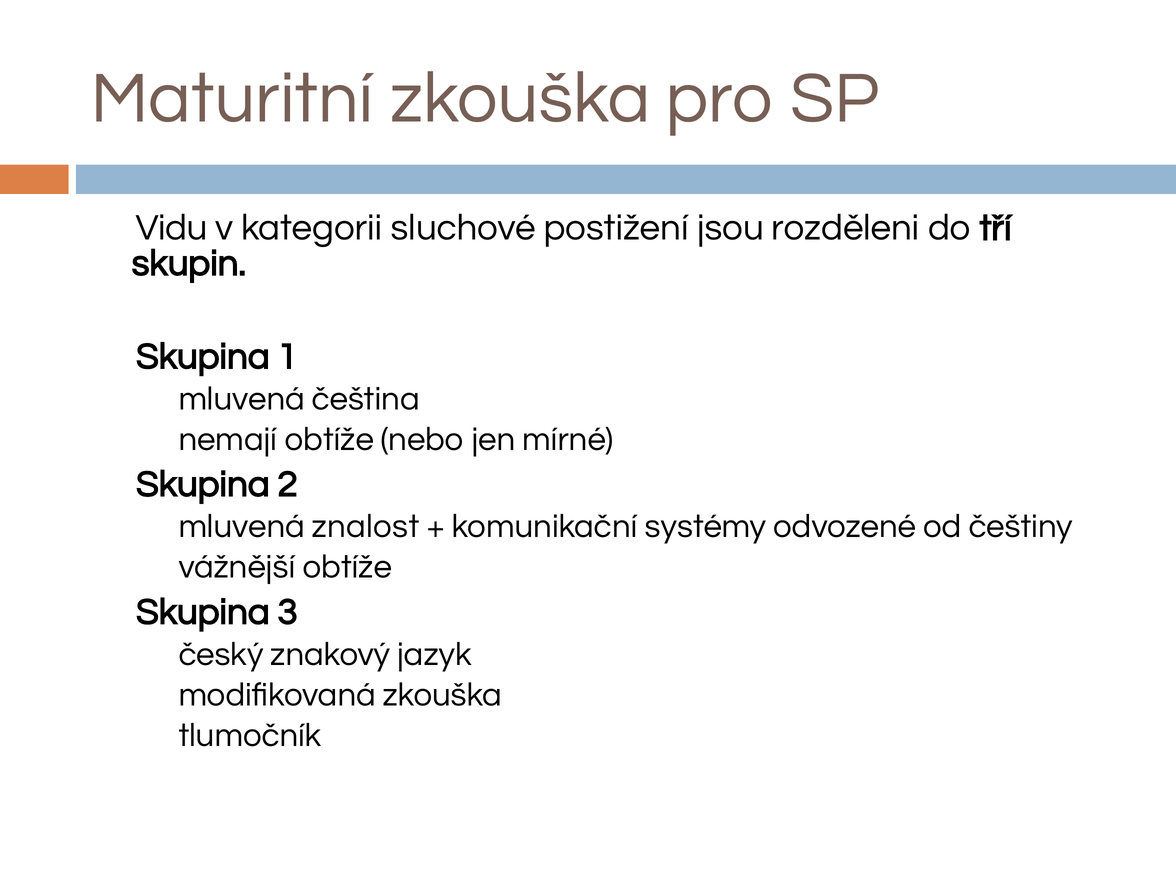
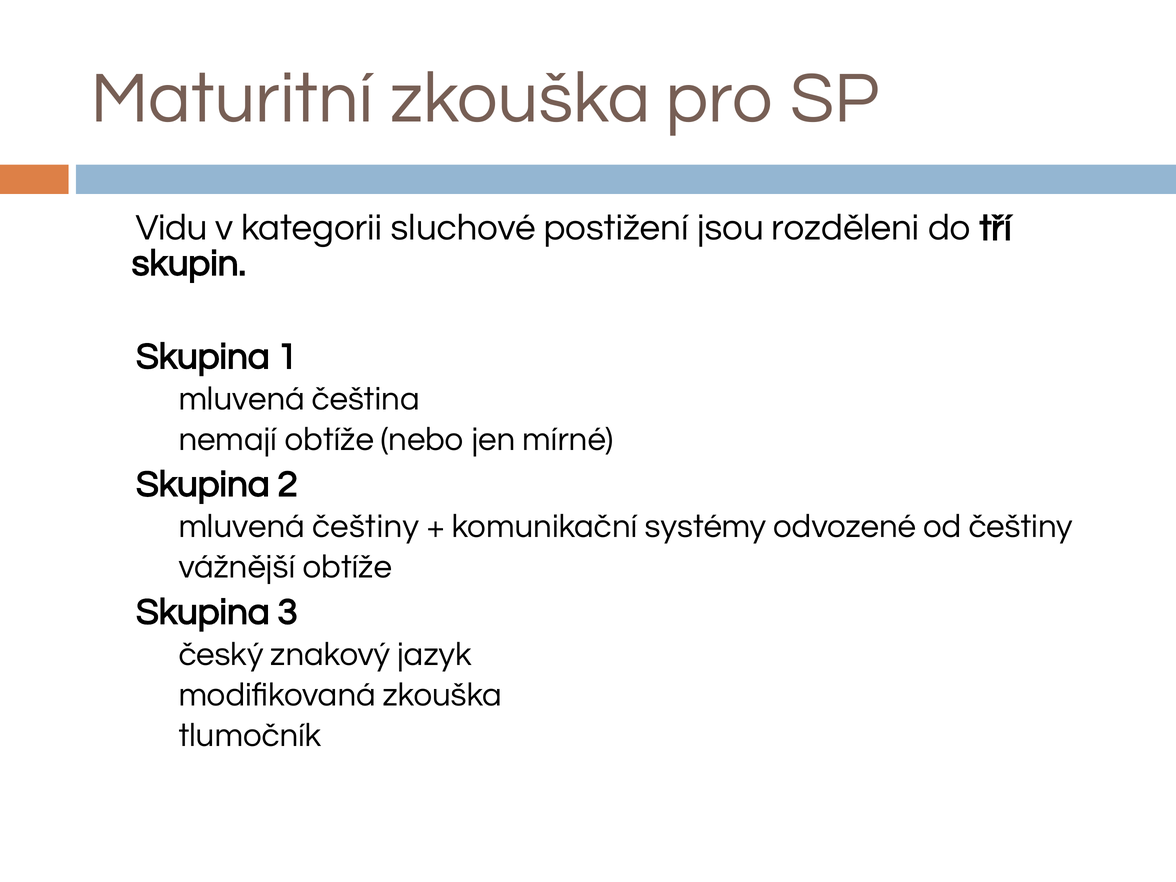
mluvená znalost: znalost -> češtiny
